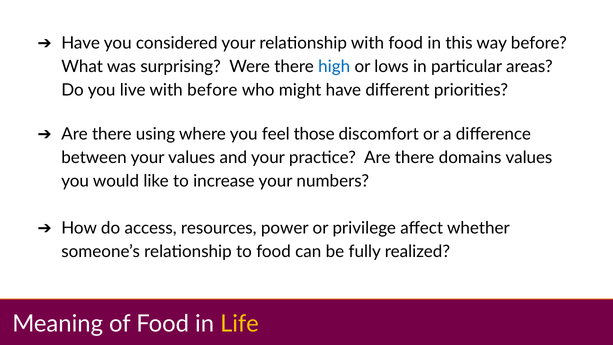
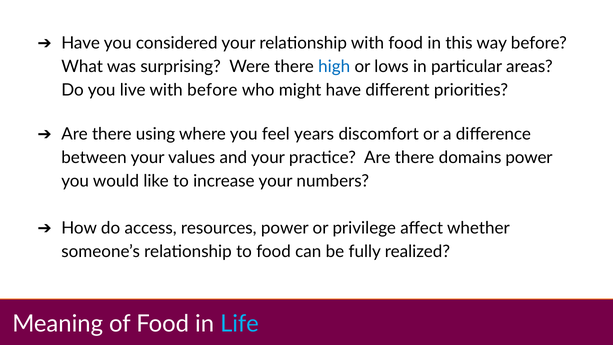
those: those -> years
domains values: values -> power
Life colour: yellow -> light blue
